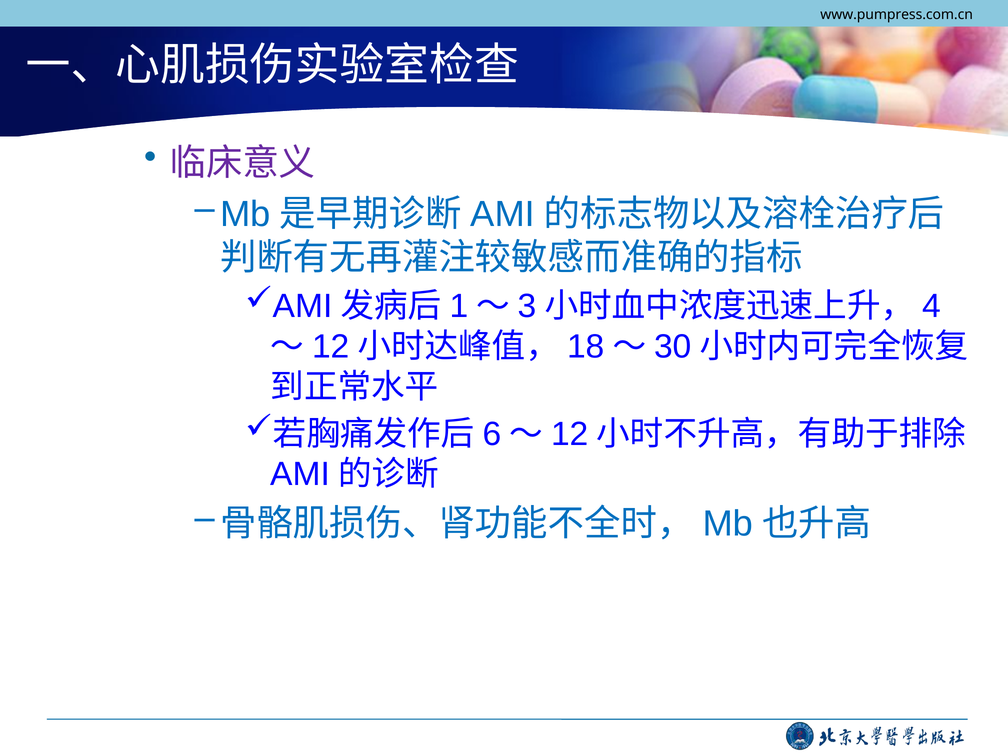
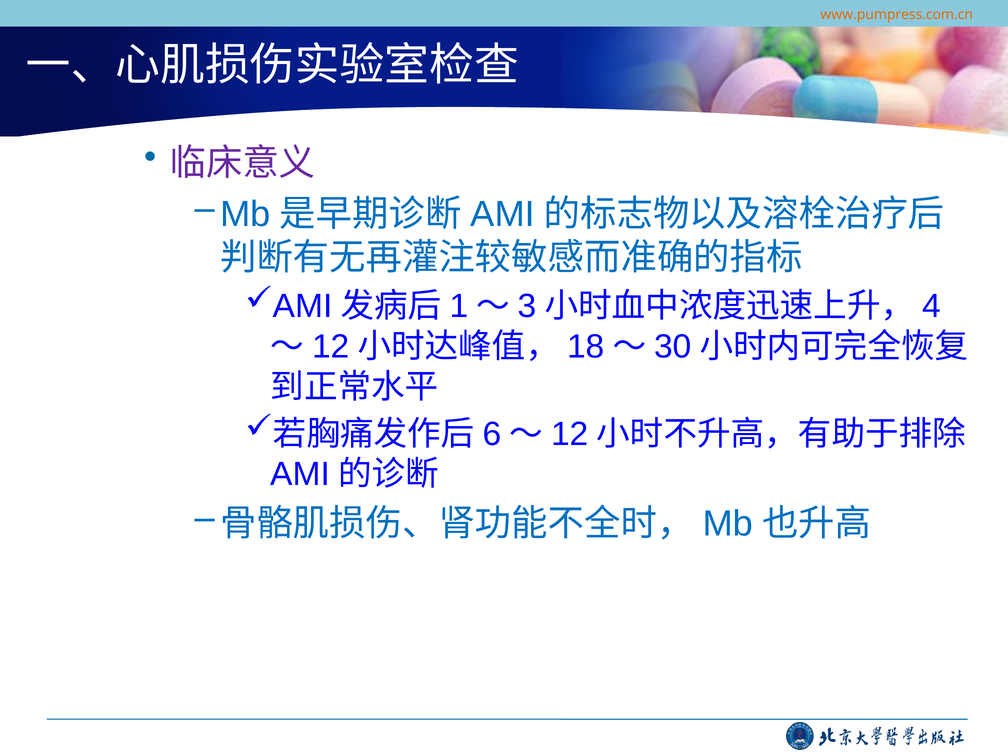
www.pumpress.com.cn colour: black -> orange
